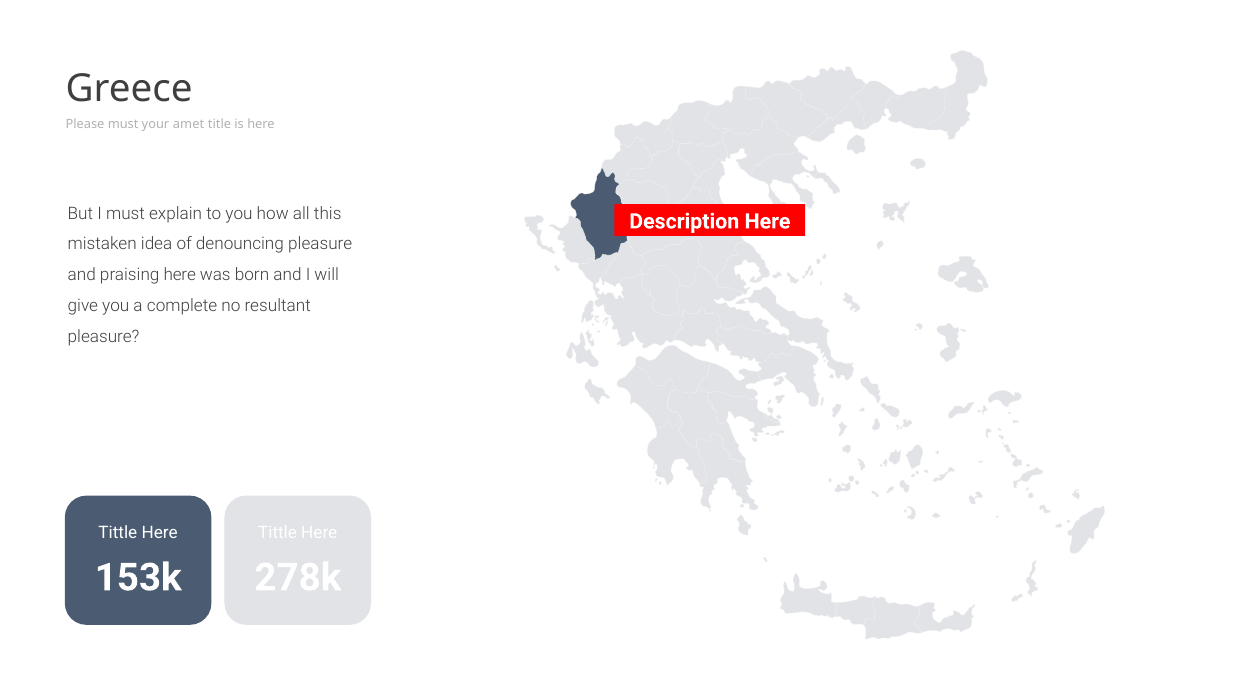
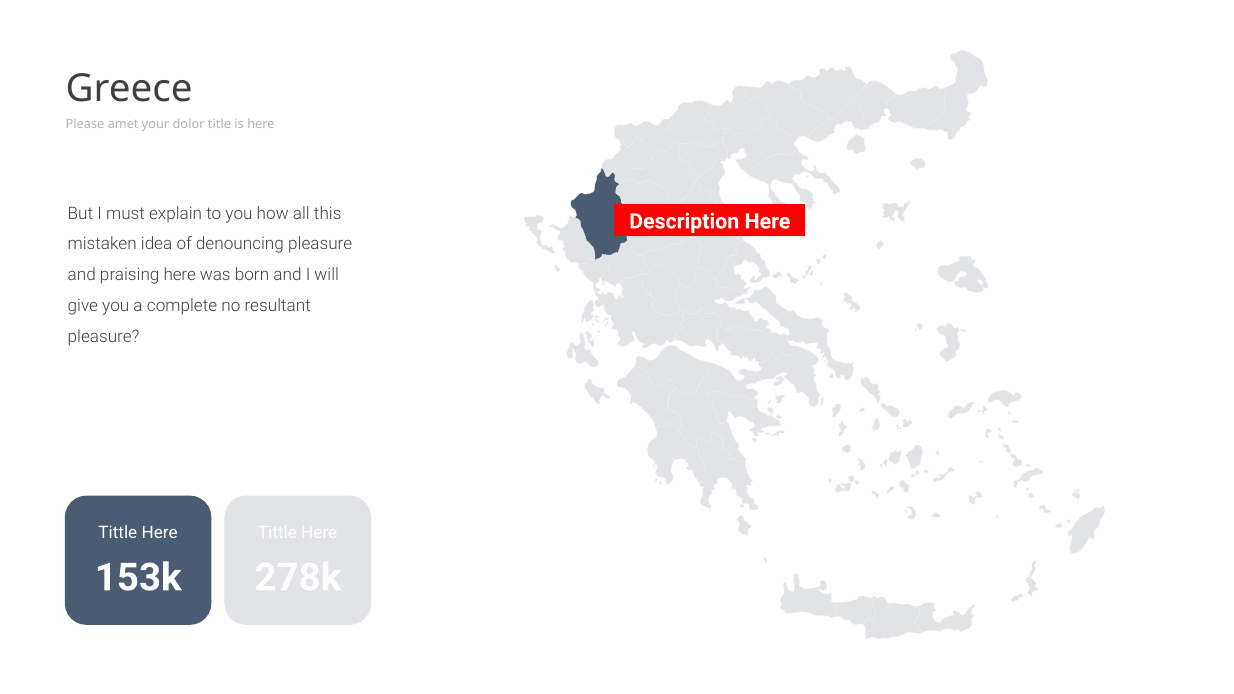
Please must: must -> amet
amet: amet -> dolor
